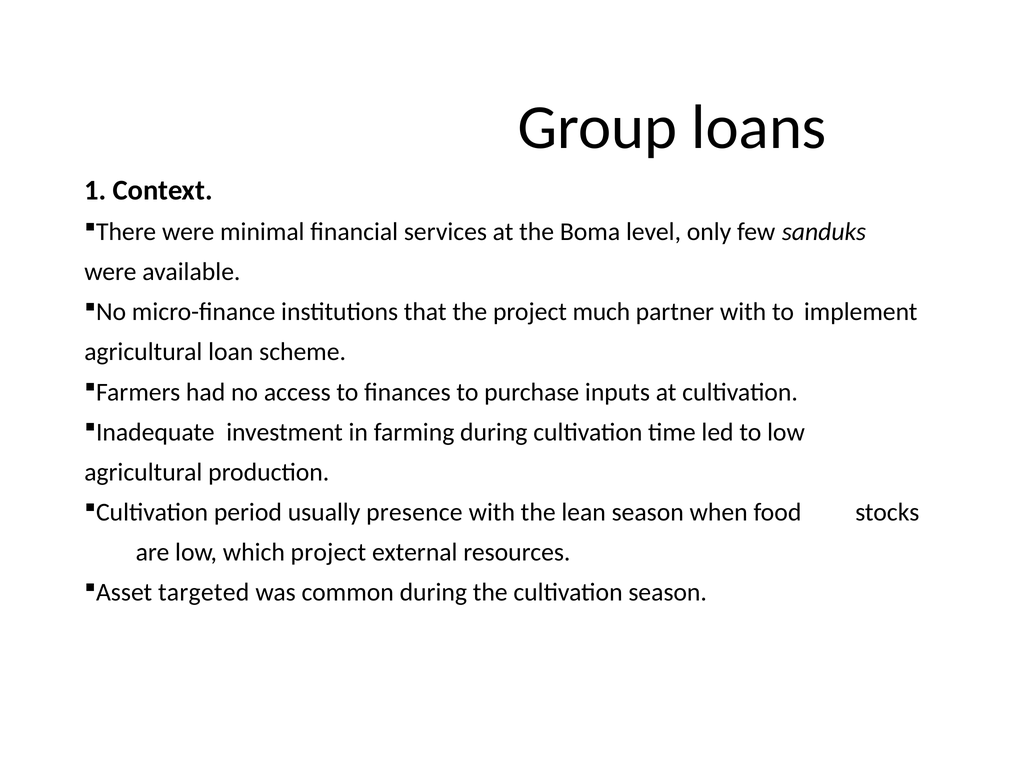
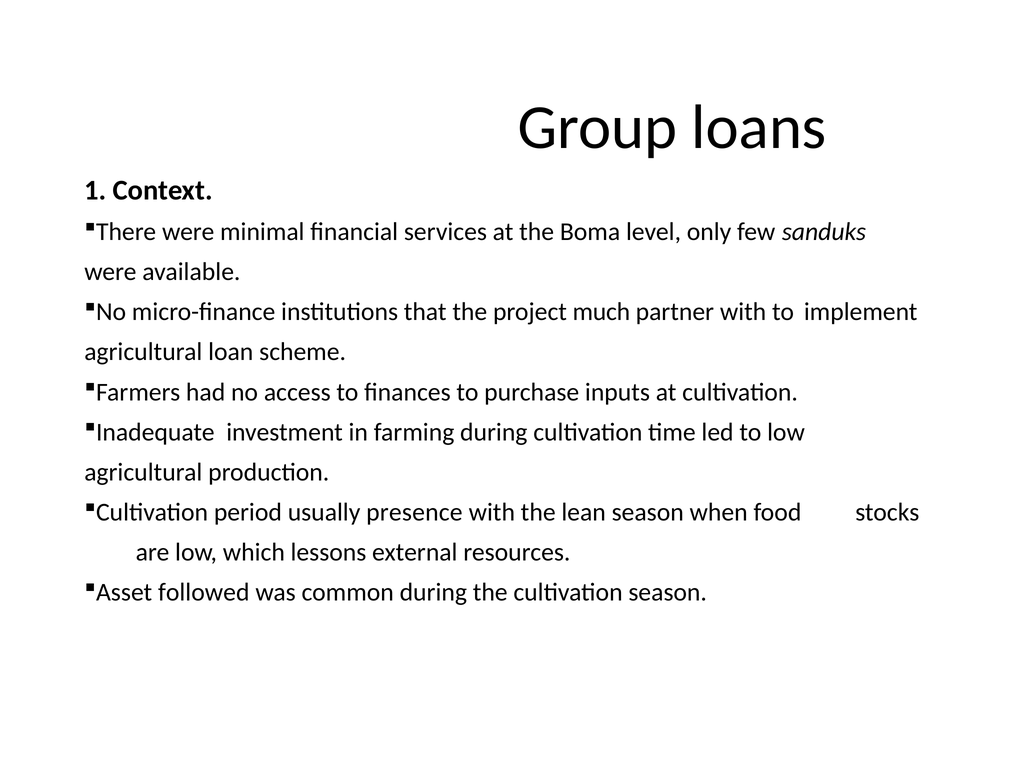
which project: project -> lessons
targeted: targeted -> followed
